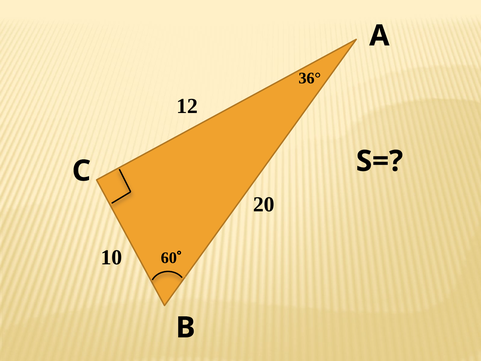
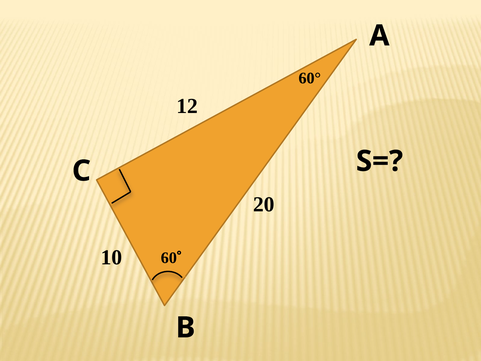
36°: 36° -> 60°
